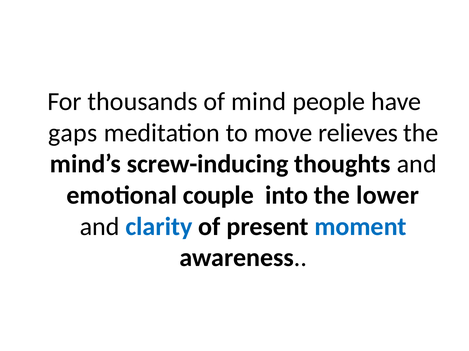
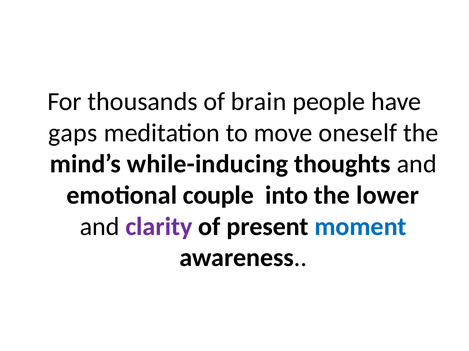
mind: mind -> brain
relieves: relieves -> oneself
screw-inducing: screw-inducing -> while-inducing
clarity colour: blue -> purple
